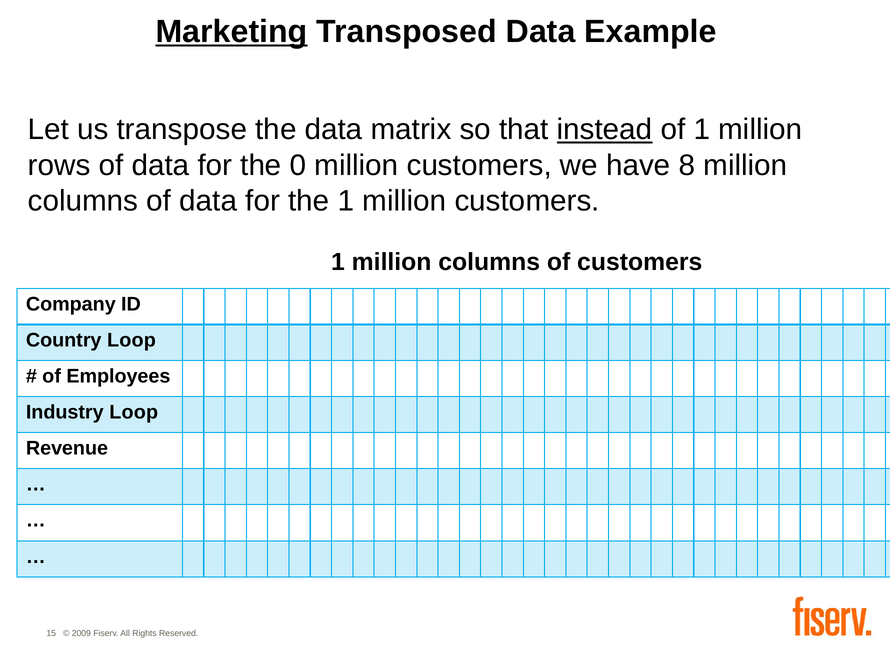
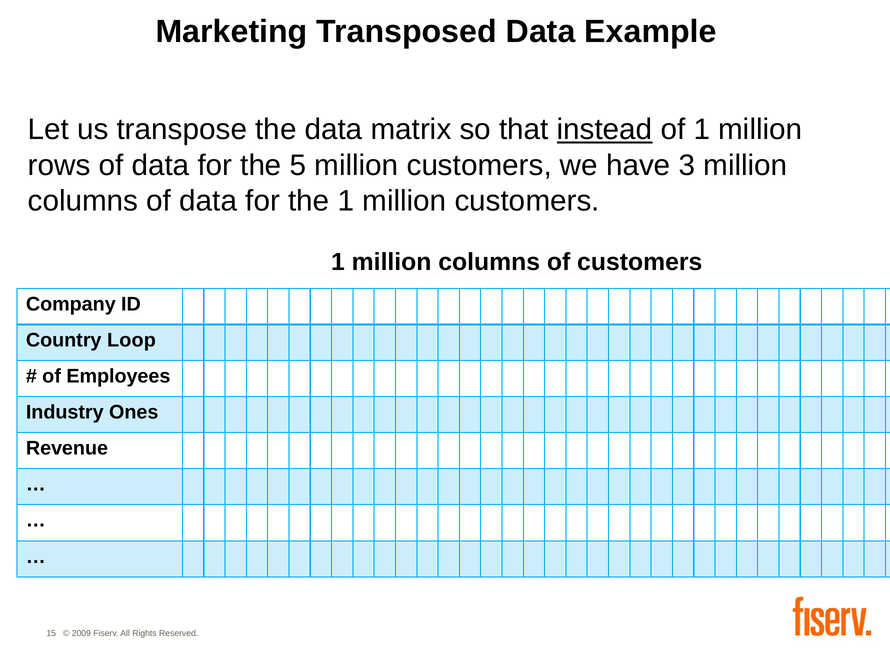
Marketing underline: present -> none
0: 0 -> 5
8: 8 -> 3
Industry Loop: Loop -> Ones
